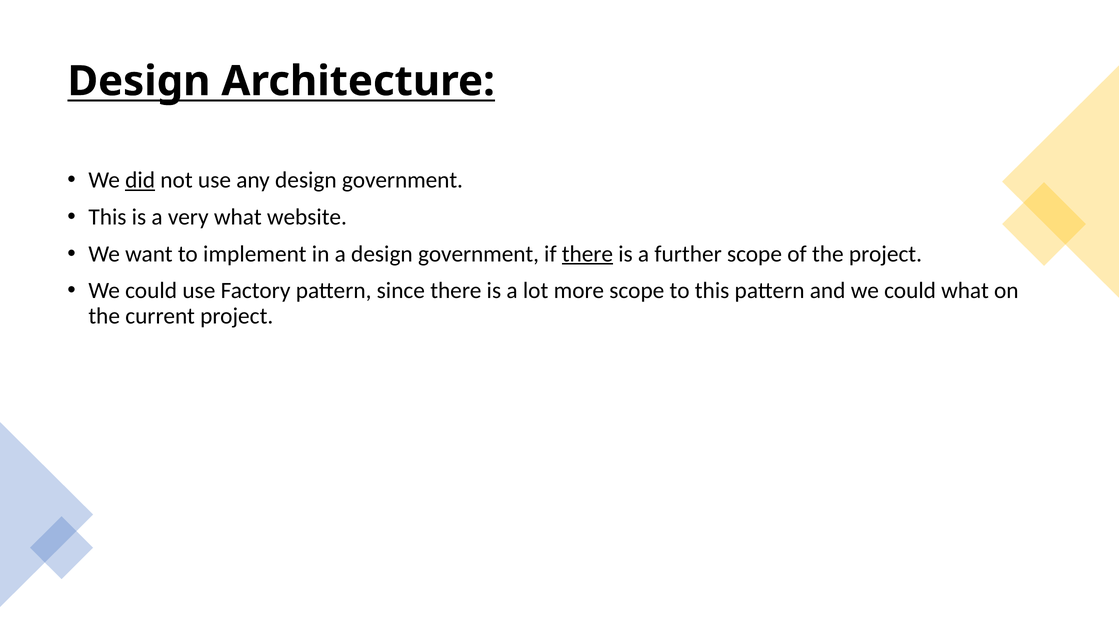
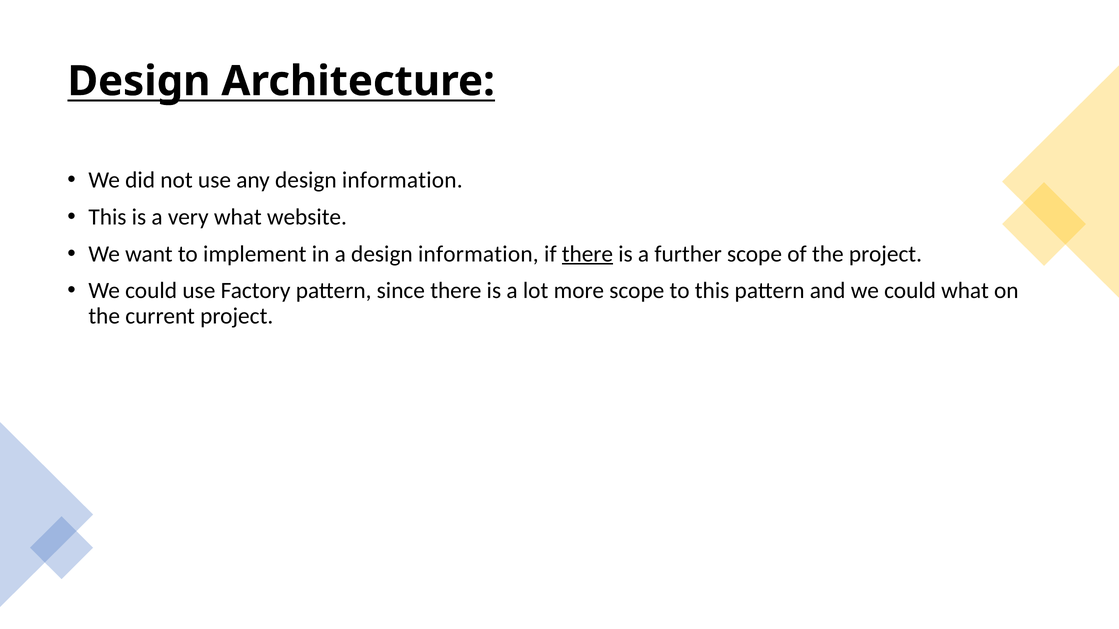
did underline: present -> none
any design government: government -> information
a design government: government -> information
